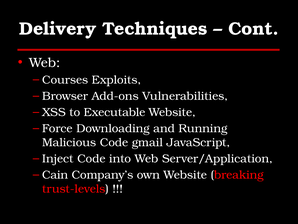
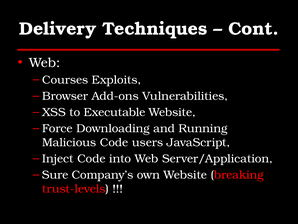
gmail: gmail -> users
Cain: Cain -> Sure
